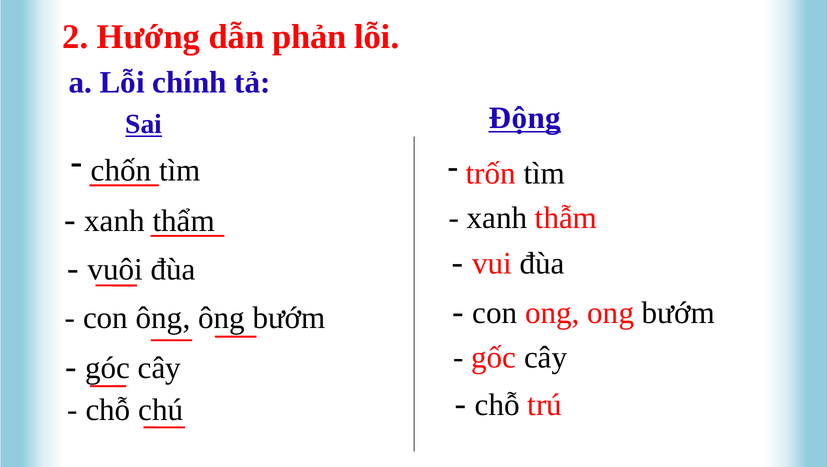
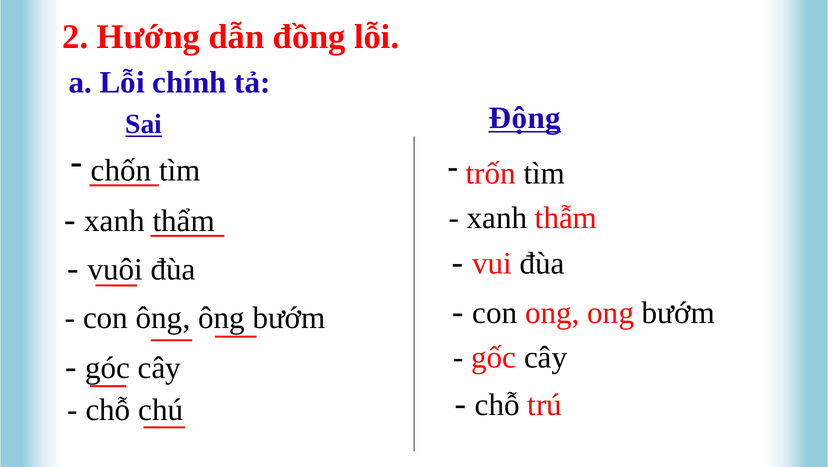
phản: phản -> đồng
